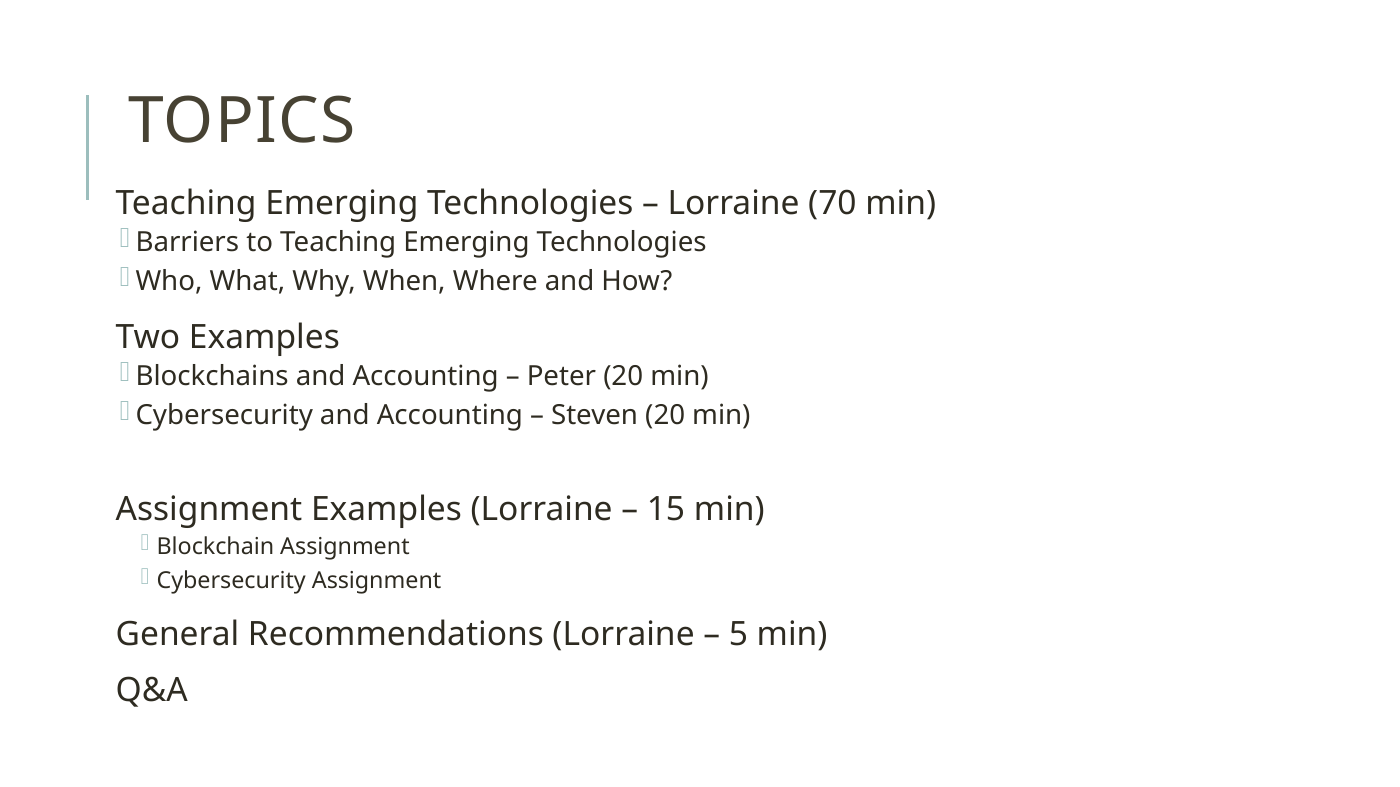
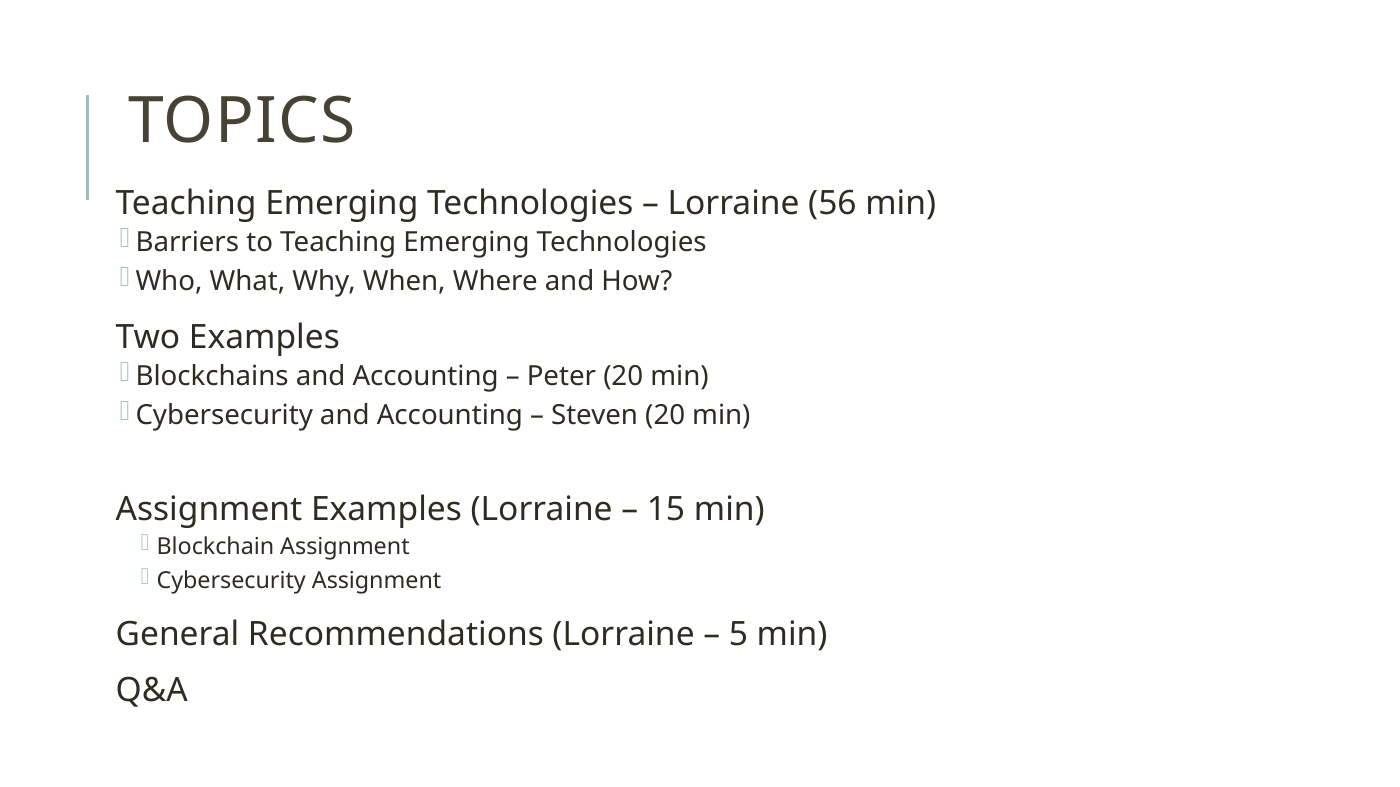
70: 70 -> 56
